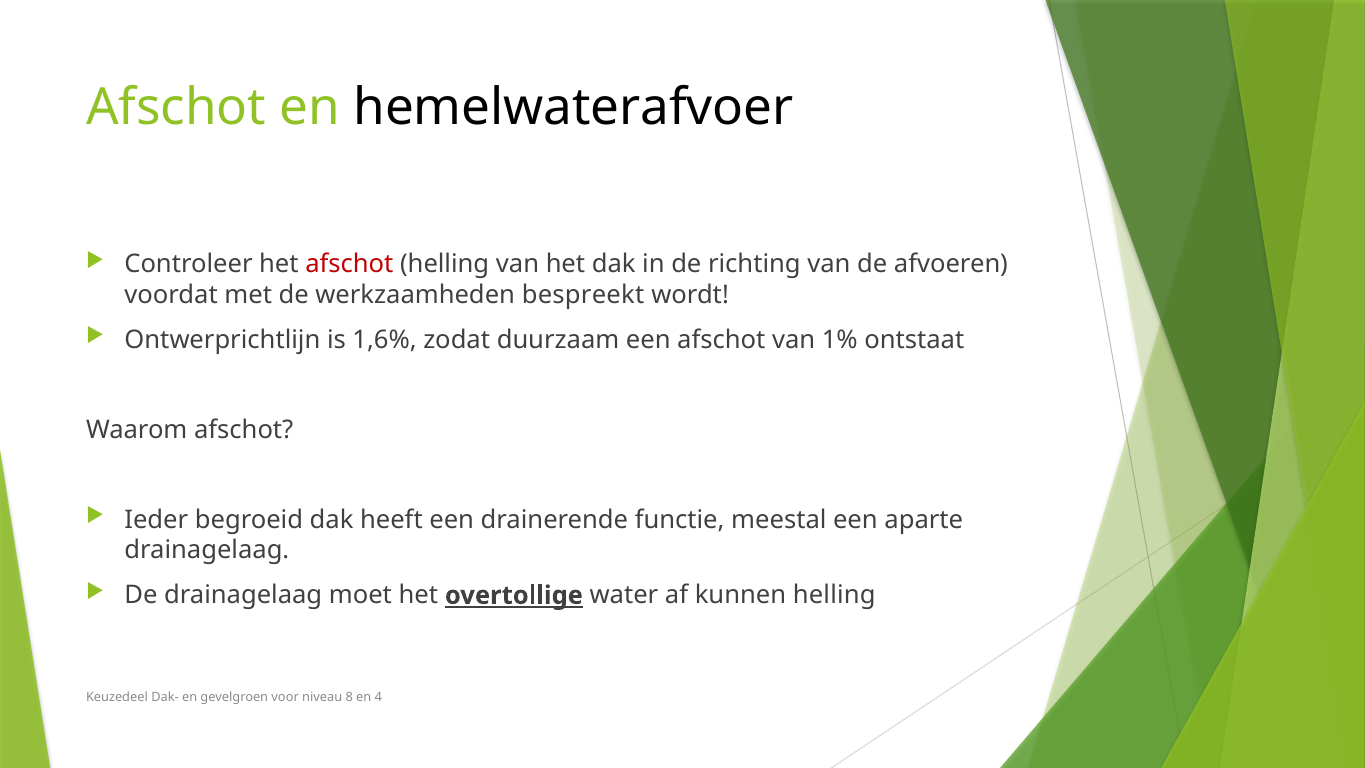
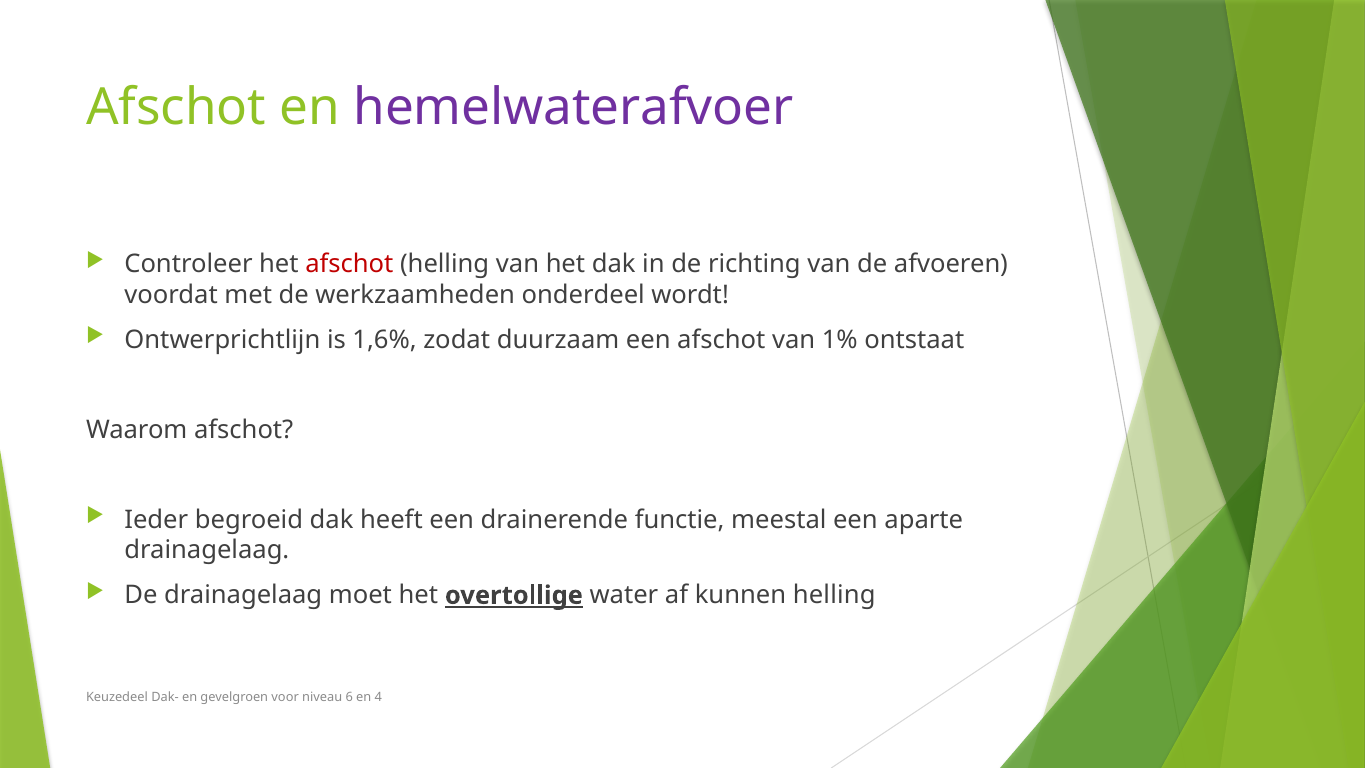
hemelwaterafvoer colour: black -> purple
bespreekt: bespreekt -> onderdeel
8: 8 -> 6
